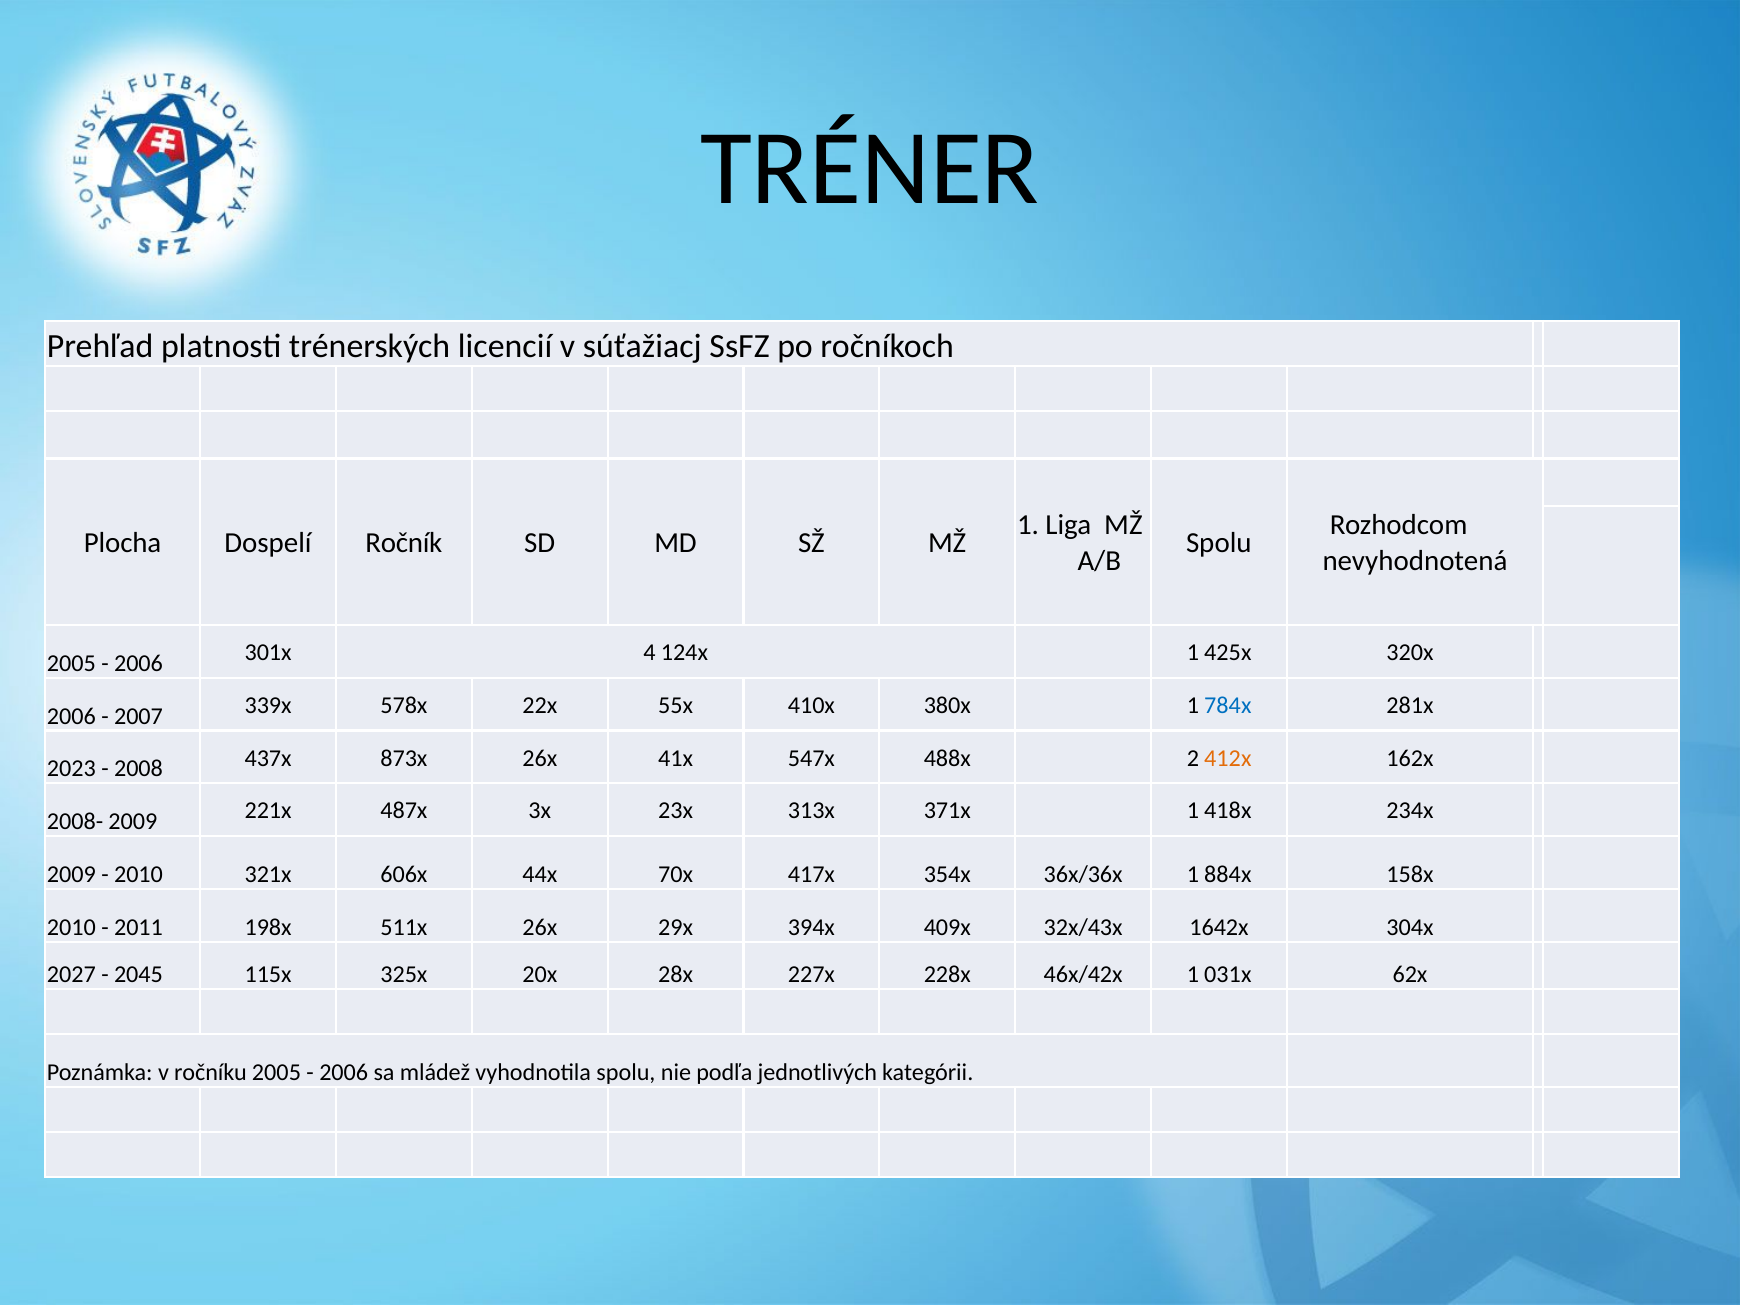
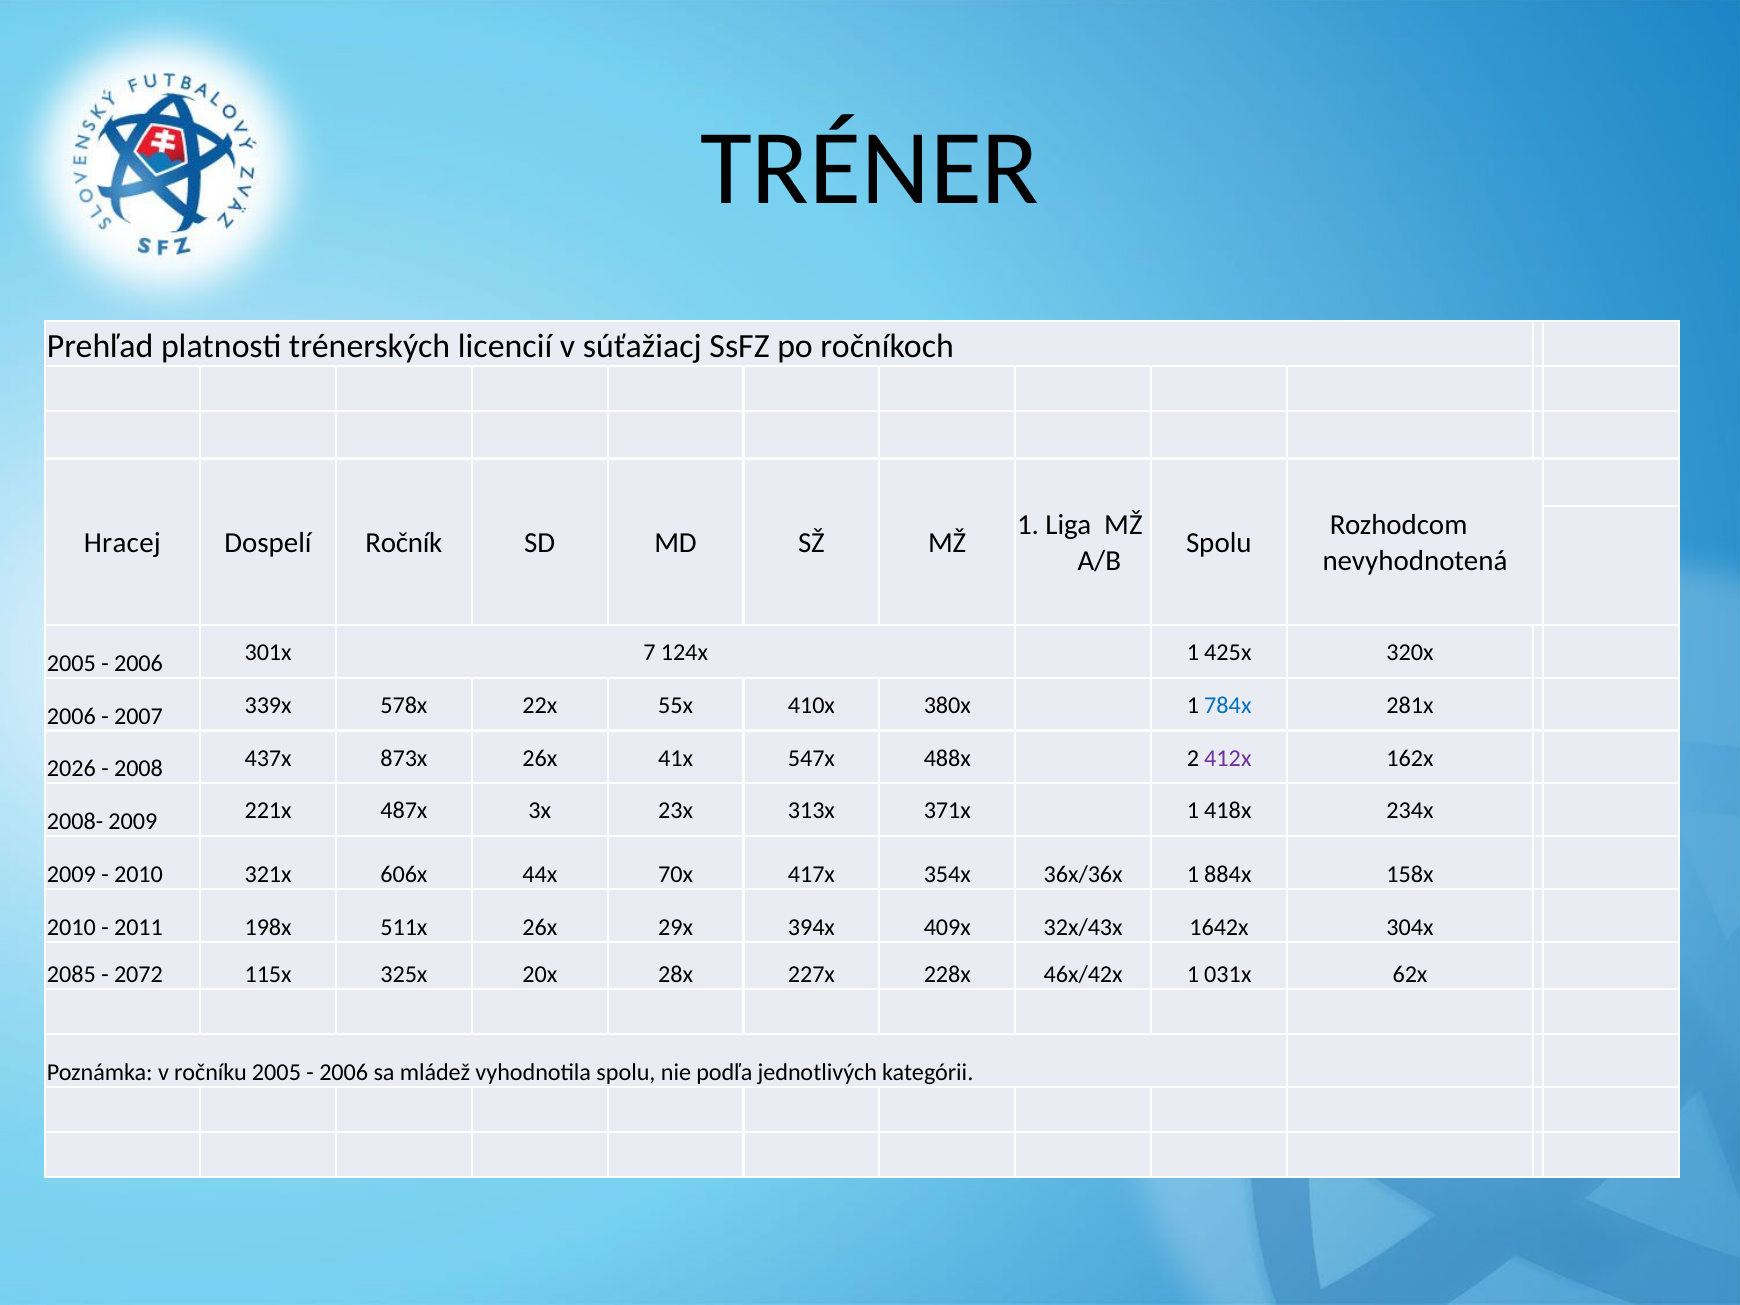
Plocha: Plocha -> Hracej
4: 4 -> 7
2023: 2023 -> 2026
412x colour: orange -> purple
2027: 2027 -> 2085
2045: 2045 -> 2072
